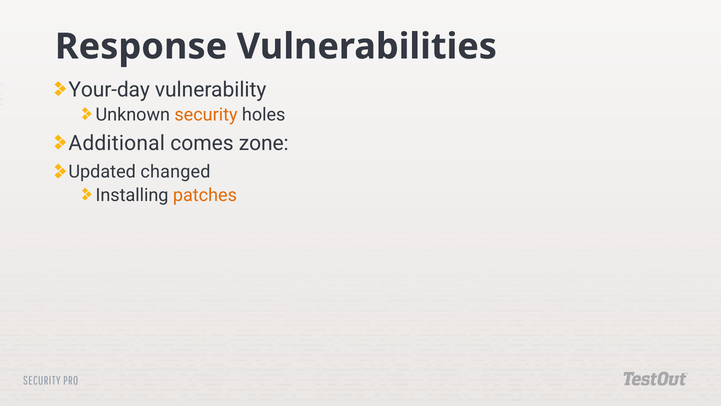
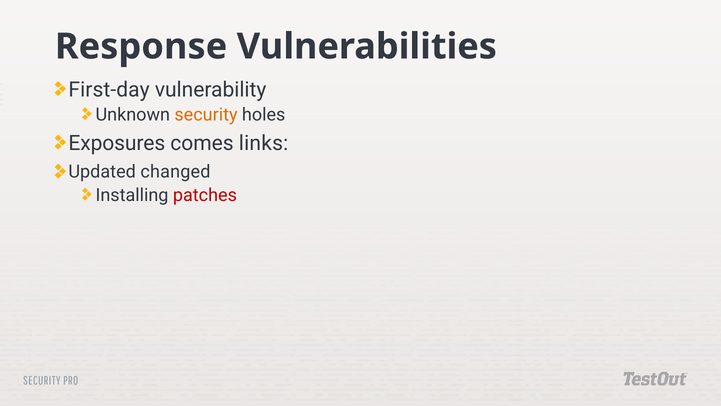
Your-day: Your-day -> First-day
Additional: Additional -> Exposures
zone: zone -> links
patches colour: orange -> red
